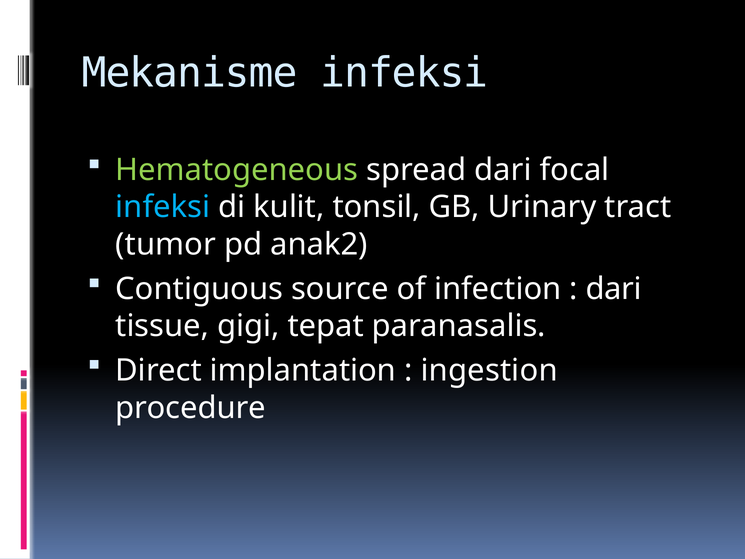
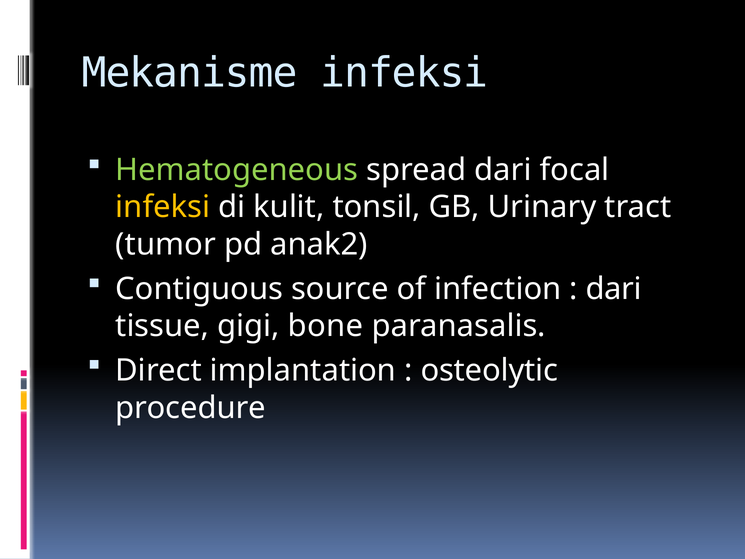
infeksi at (163, 207) colour: light blue -> yellow
tepat: tepat -> bone
ingestion: ingestion -> osteolytic
